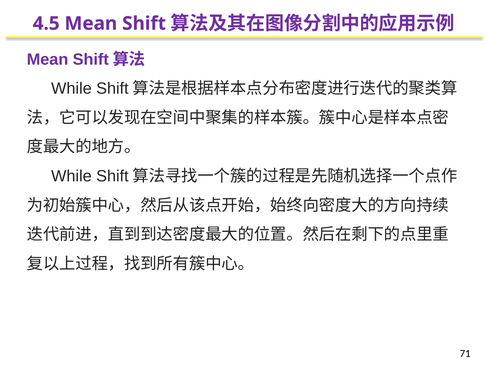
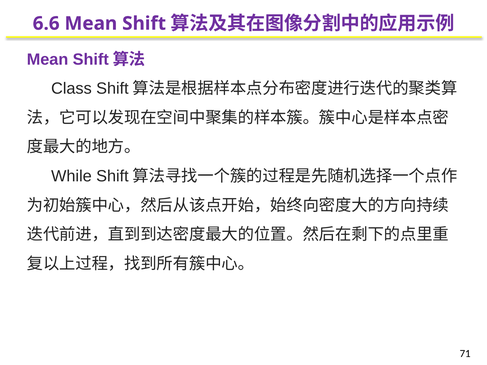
4.5: 4.5 -> 6.6
While at (71, 89): While -> Class
